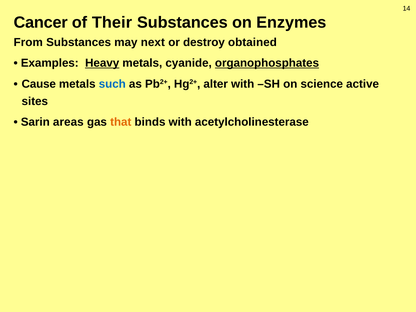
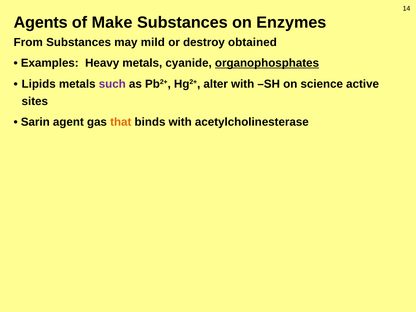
Cancer: Cancer -> Agents
Their: Their -> Make
next: next -> mild
Heavy underline: present -> none
Cause: Cause -> Lipids
such colour: blue -> purple
areas: areas -> agent
